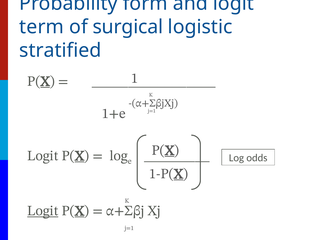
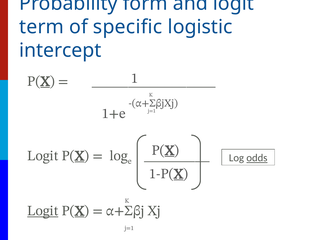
surgical: surgical -> specific
stratified: stratified -> intercept
odds underline: none -> present
